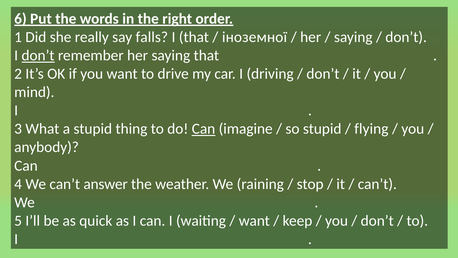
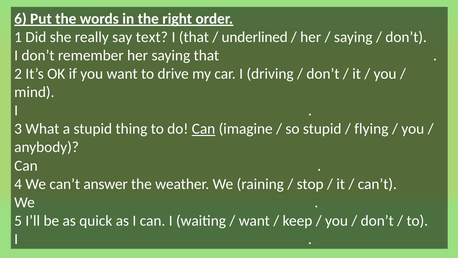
falls: falls -> text
іноземної: іноземної -> underlined
don’t at (38, 55) underline: present -> none
